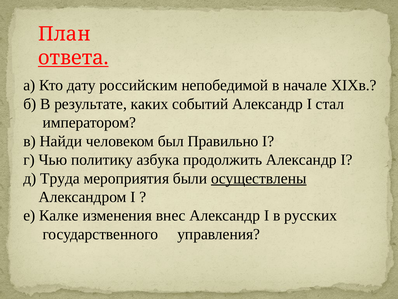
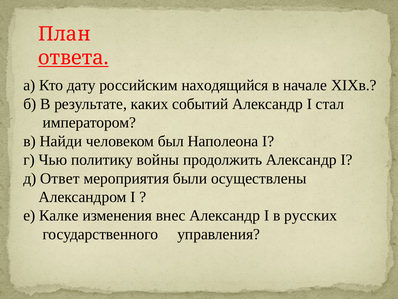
непобедимой: непобедимой -> находящийся
Правильно: Правильно -> Наполеона
азбука: азбука -> войны
Труда: Труда -> Ответ
осуществлены underline: present -> none
